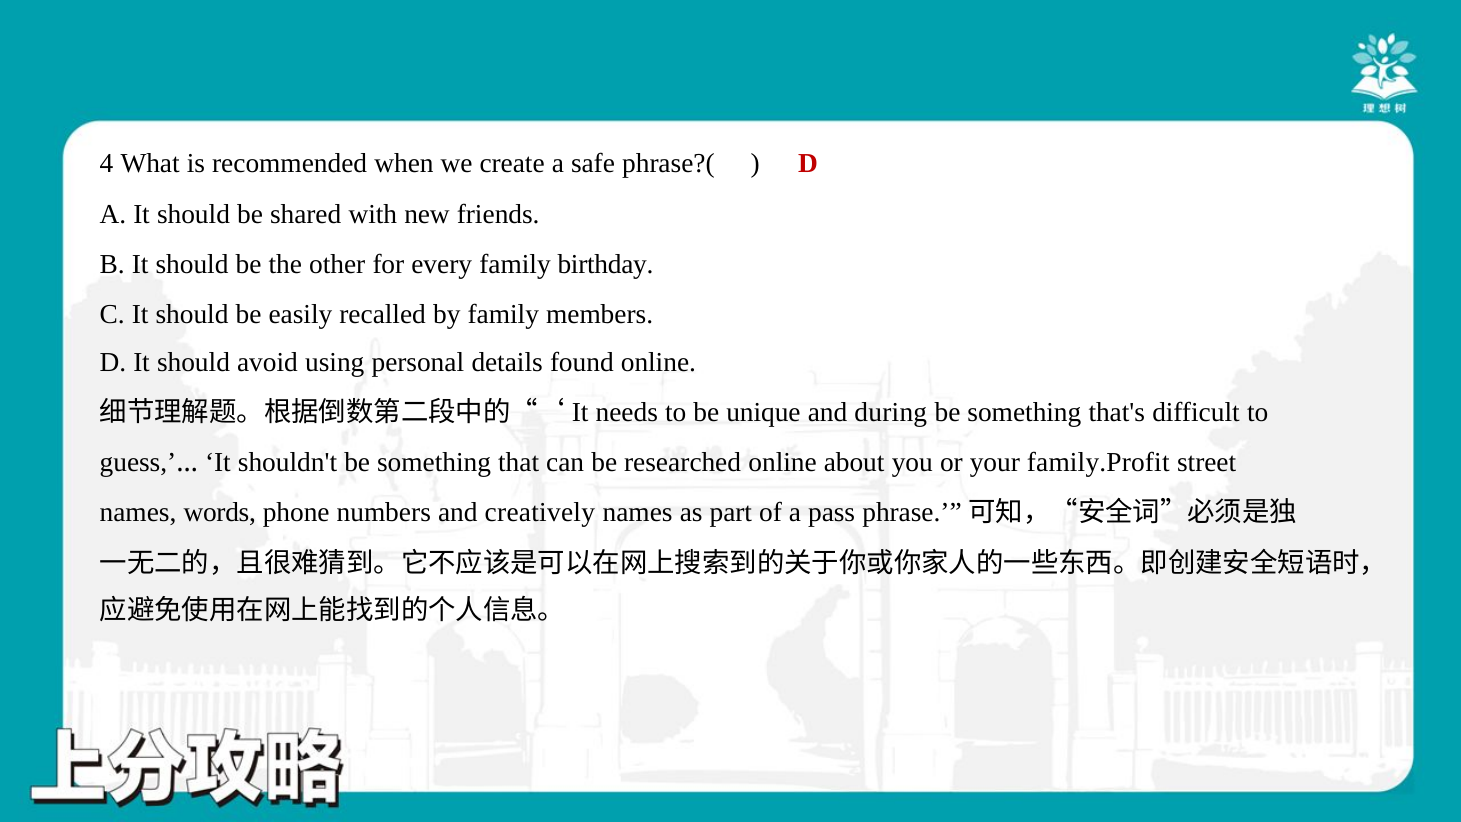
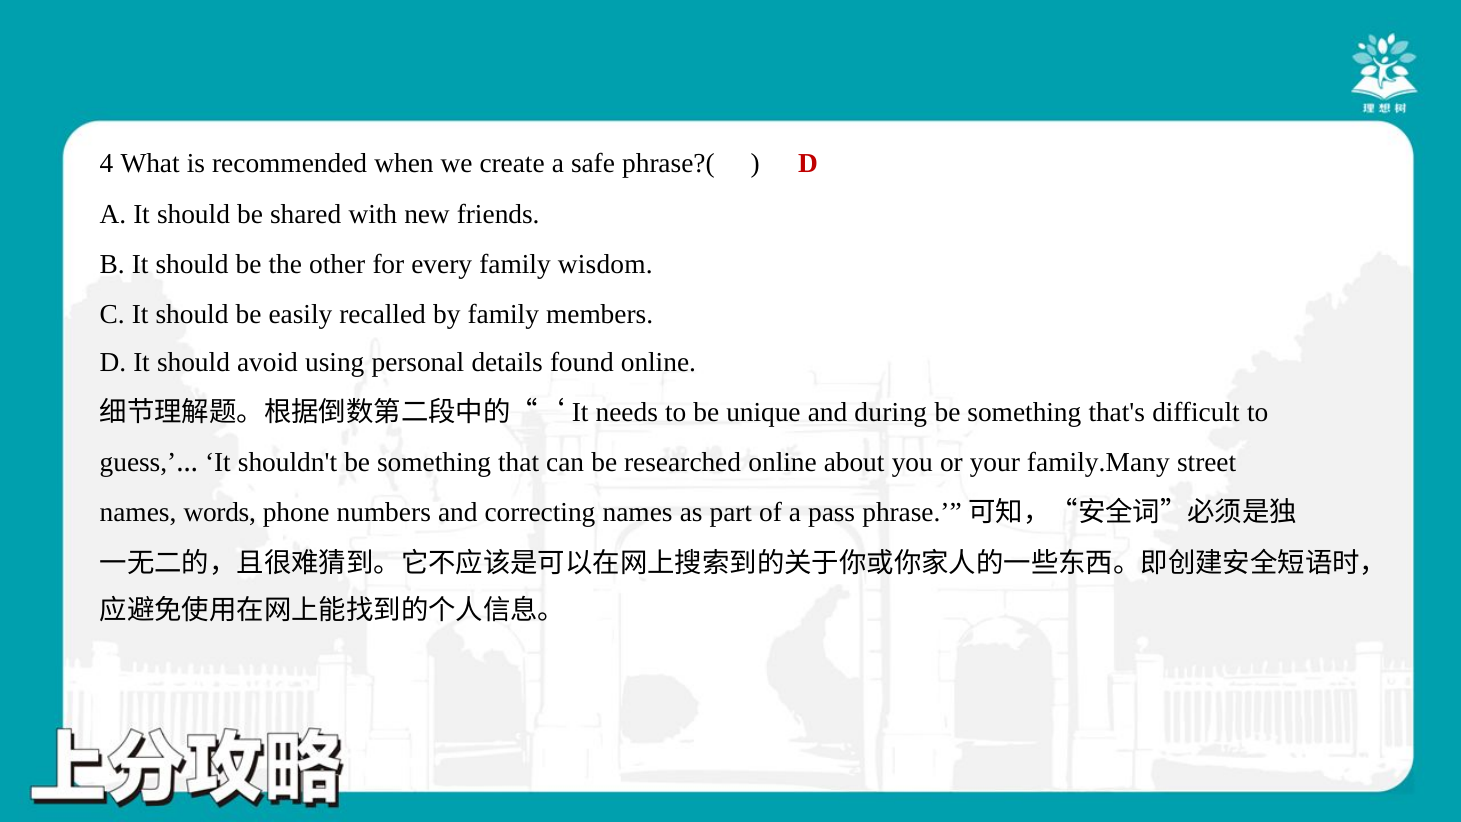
birthday: birthday -> wisdom
family.Profit: family.Profit -> family.Many
creatively: creatively -> correcting
